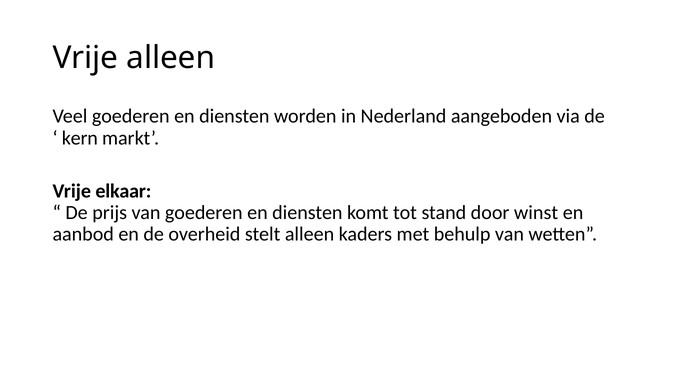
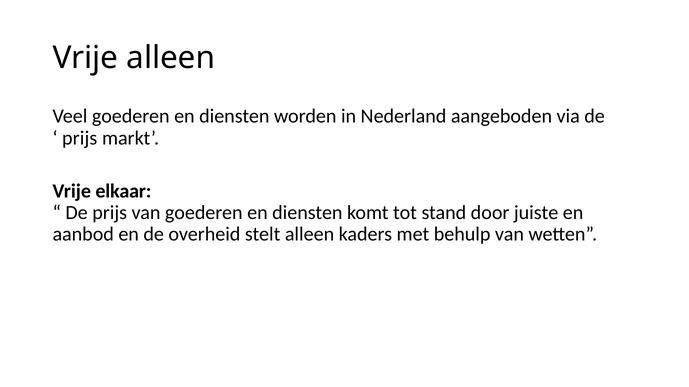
kern at (80, 138): kern -> prijs
winst: winst -> juiste
